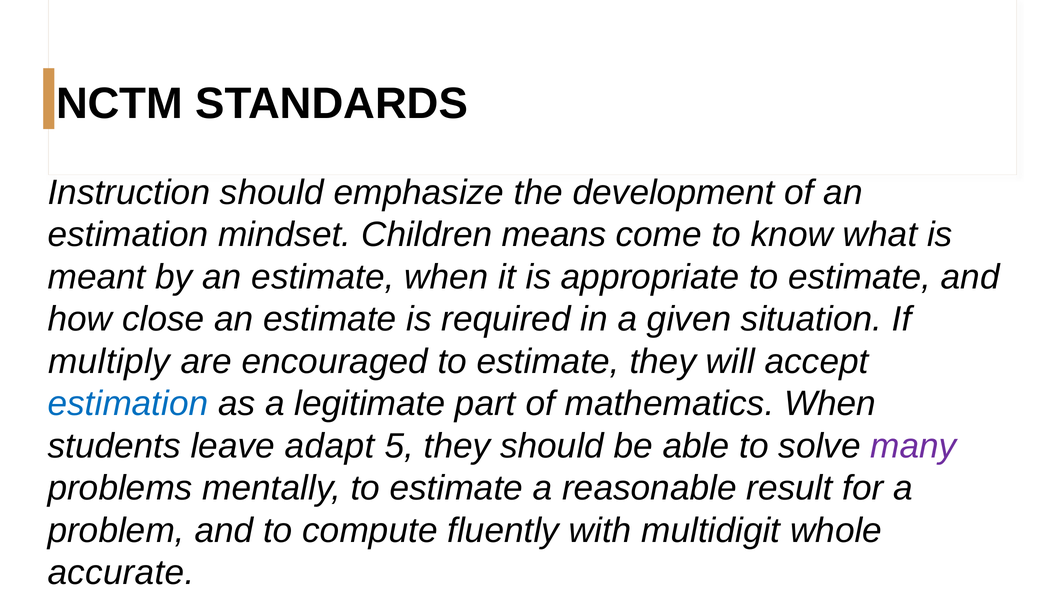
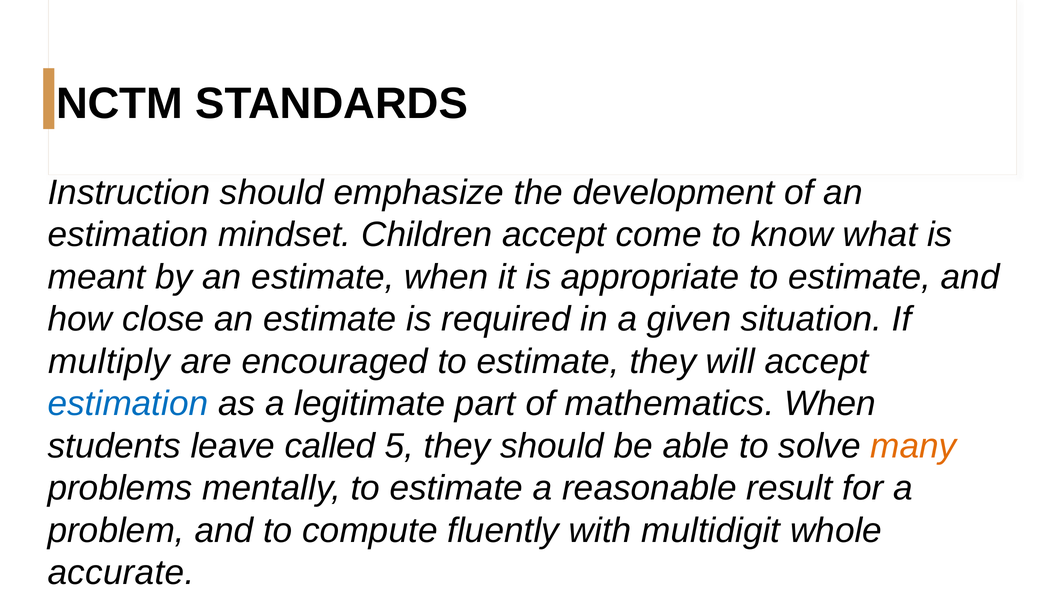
Children means: means -> accept
adapt: adapt -> called
many colour: purple -> orange
